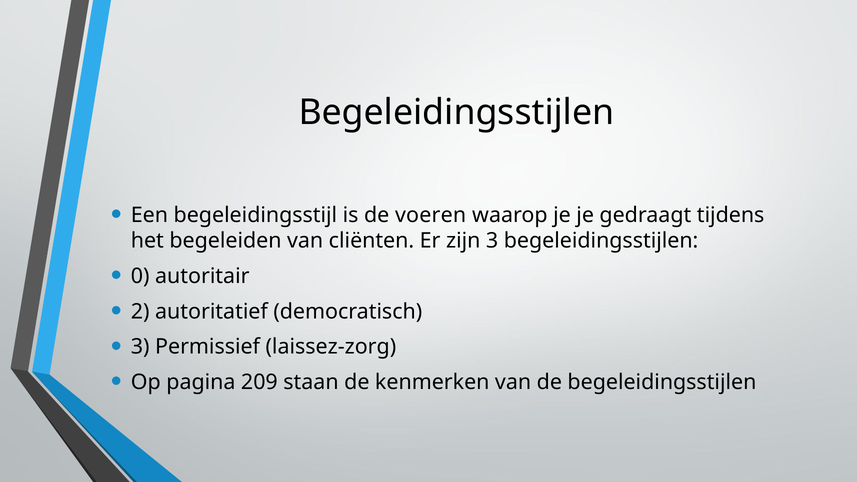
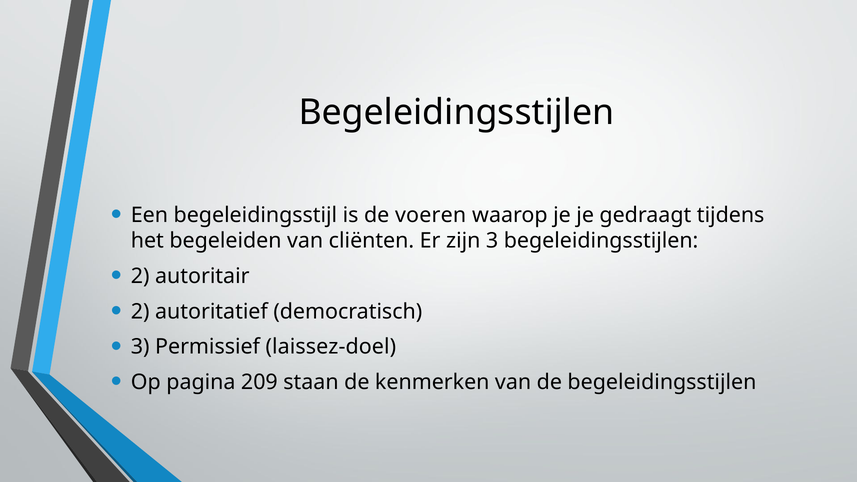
0 at (140, 276): 0 -> 2
laissez-zorg: laissez-zorg -> laissez-doel
